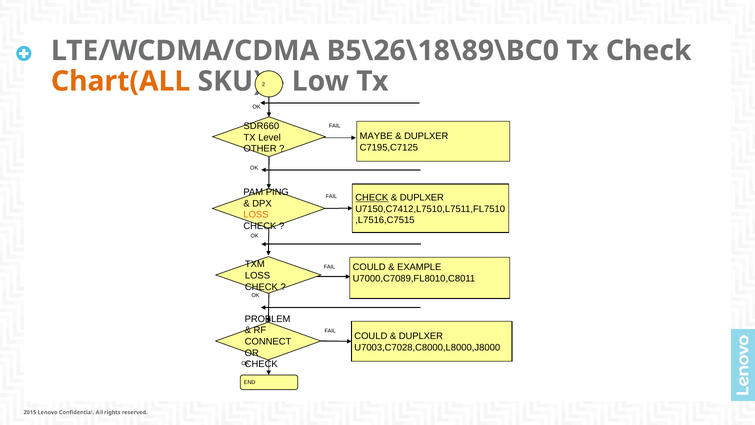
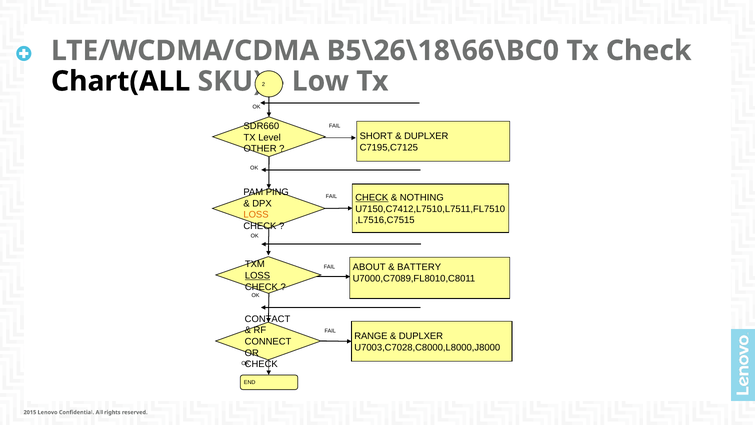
B5\26\18\89\BC0: B5\26\18\89\BC0 -> B5\26\18\66\BC0
Chart(ALL colour: orange -> black
MAYBE: MAYBE -> SHORT
DUPLXER at (422, 197): DUPLXER -> NOTHING
COULD at (369, 267): COULD -> ABOUT
EXAMPLE: EXAMPLE -> BATTERY
LOSS at (257, 275) underline: none -> present
PROBLEM: PROBLEM -> CONTACT
COULD at (371, 336): COULD -> RANGE
